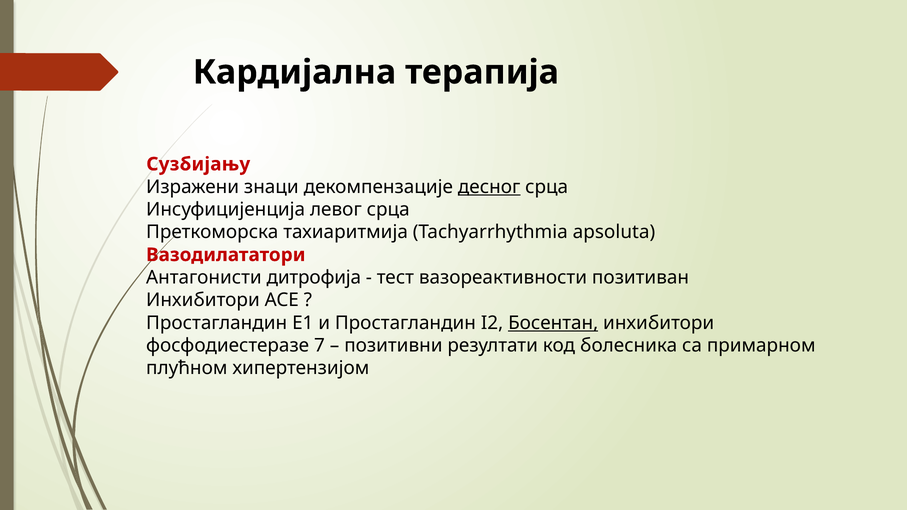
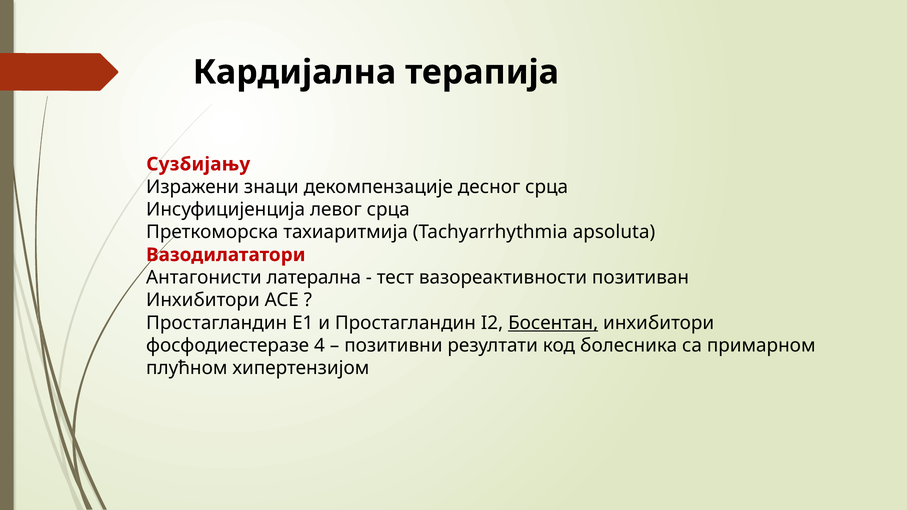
десног underline: present -> none
дитрофија: дитрофија -> латерална
7: 7 -> 4
